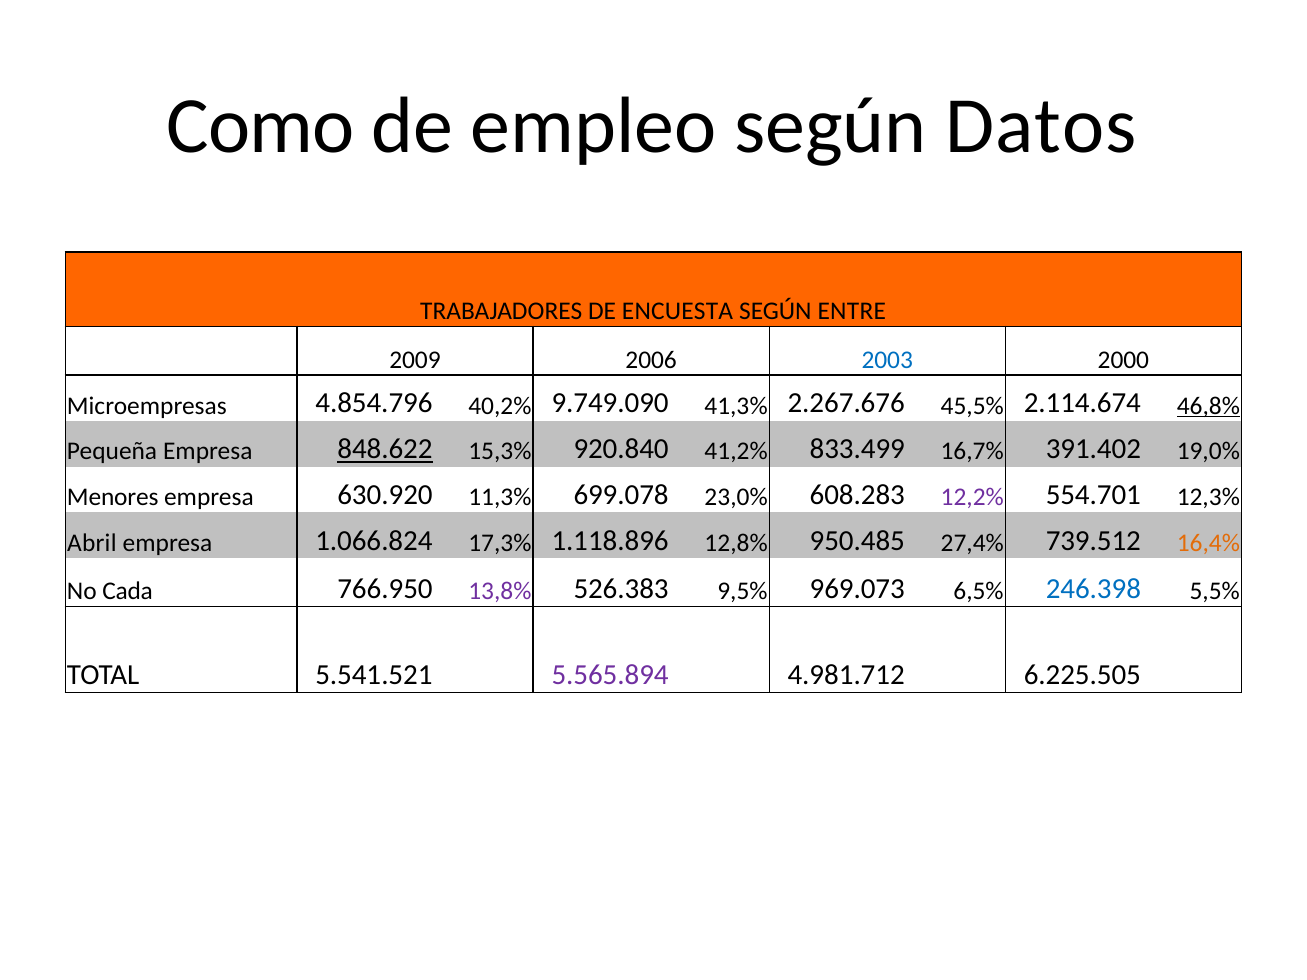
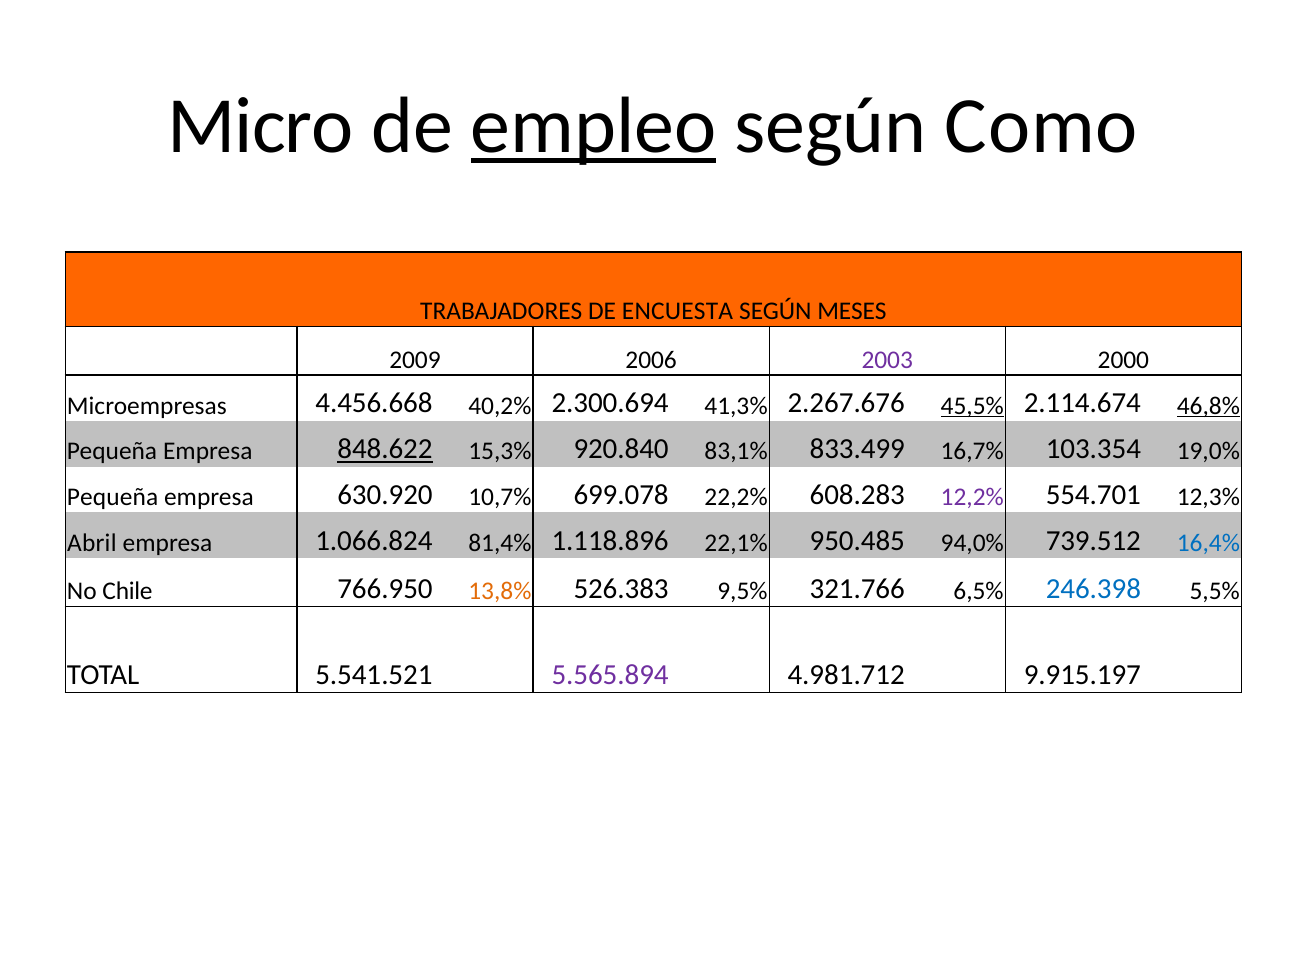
Como: Como -> Micro
empleo underline: none -> present
Datos: Datos -> Como
ENTRE: ENTRE -> MESES
2003 colour: blue -> purple
4.854.796: 4.854.796 -> 4.456.668
9.749.090: 9.749.090 -> 2.300.694
45,5% underline: none -> present
41,2%: 41,2% -> 83,1%
391.402: 391.402 -> 103.354
Menores at (113, 497): Menores -> Pequeña
11,3%: 11,3% -> 10,7%
23,0%: 23,0% -> 22,2%
17,3%: 17,3% -> 81,4%
12,8%: 12,8% -> 22,1%
27,4%: 27,4% -> 94,0%
16,4% colour: orange -> blue
Cada: Cada -> Chile
13,8% colour: purple -> orange
969.073: 969.073 -> 321.766
6.225.505: 6.225.505 -> 9.915.197
